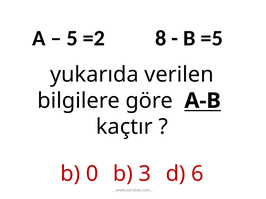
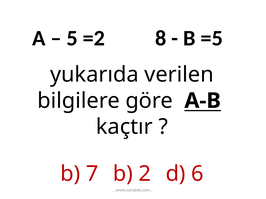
0: 0 -> 7
3: 3 -> 2
